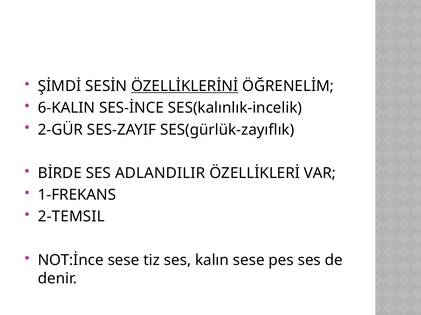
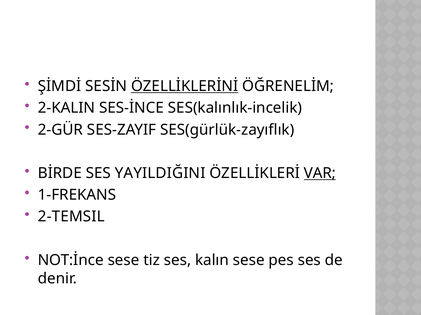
6-KALIN: 6-KALIN -> 2-KALIN
ADLANDILIR: ADLANDILIR -> YAYILDIĞINI
VAR underline: none -> present
